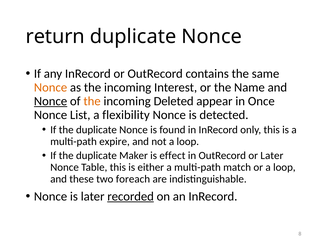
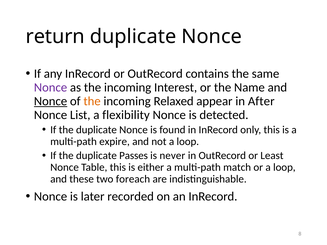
Nonce at (51, 87) colour: orange -> purple
Deleted: Deleted -> Relaxed
Once: Once -> After
Maker: Maker -> Passes
effect: effect -> never
or Later: Later -> Least
recorded underline: present -> none
